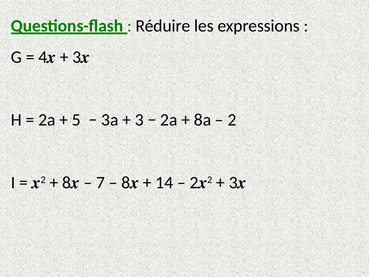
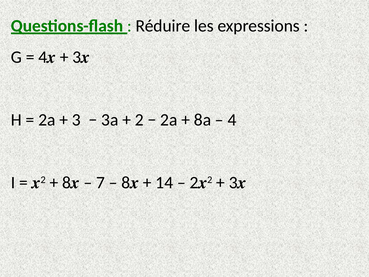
5: 5 -> 3
3: 3 -> 2
2: 2 -> 4
